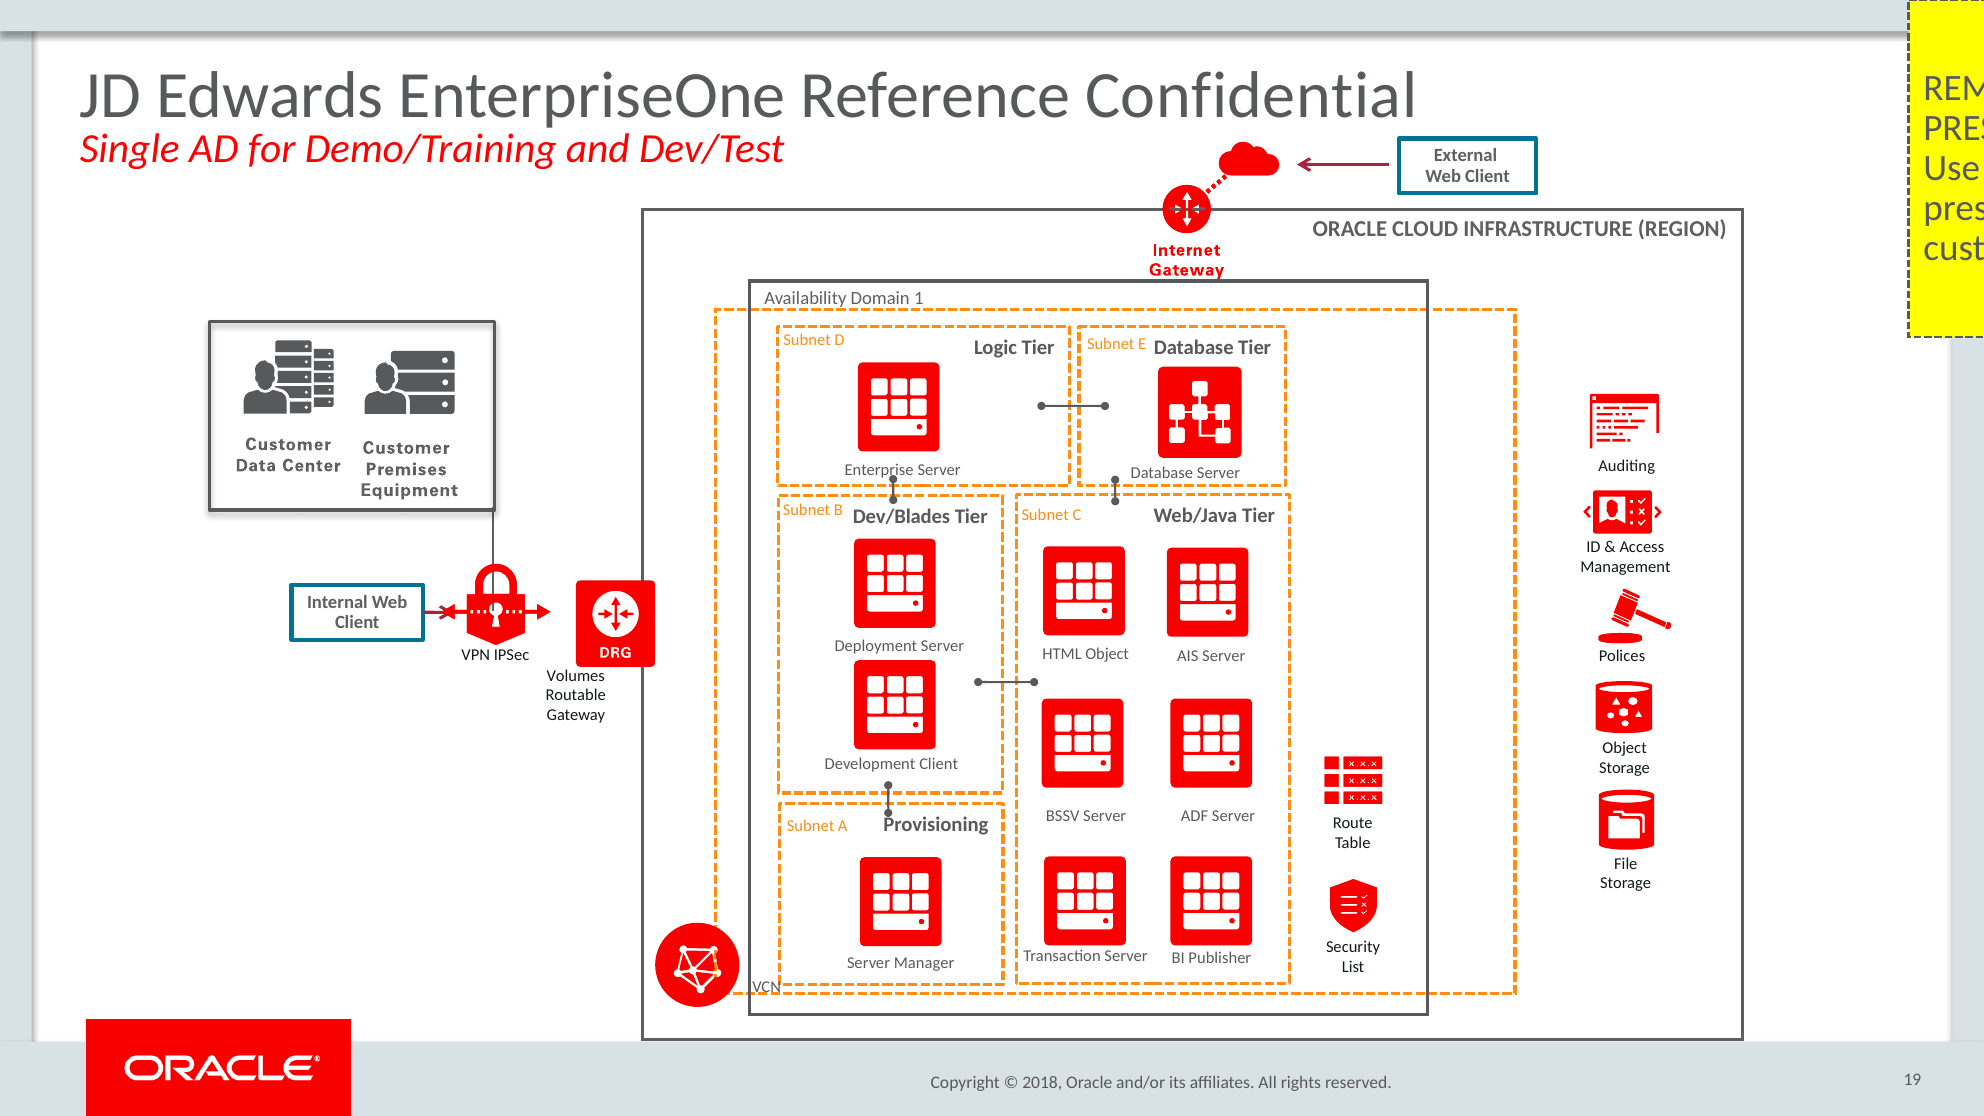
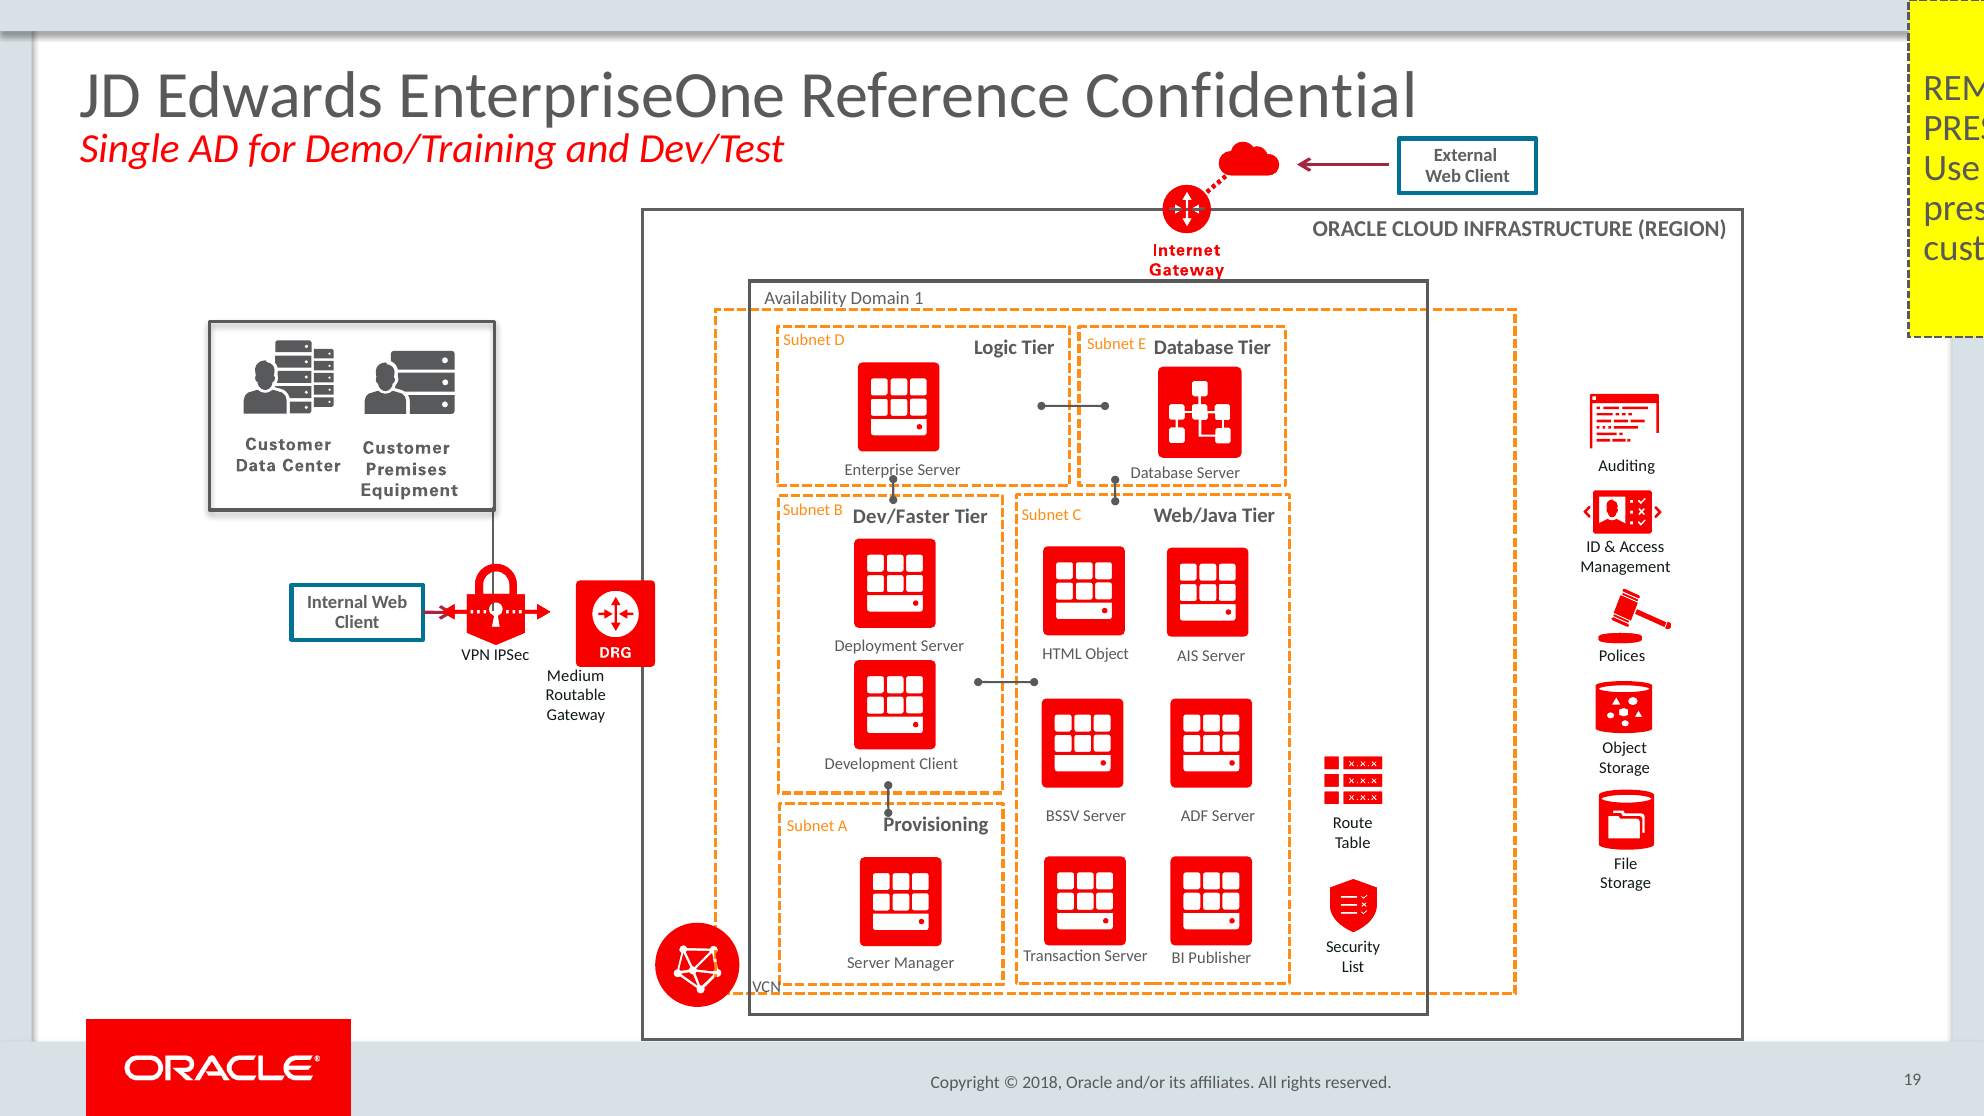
Dev/Blades: Dev/Blades -> Dev/Faster
Volumes: Volumes -> Medium
